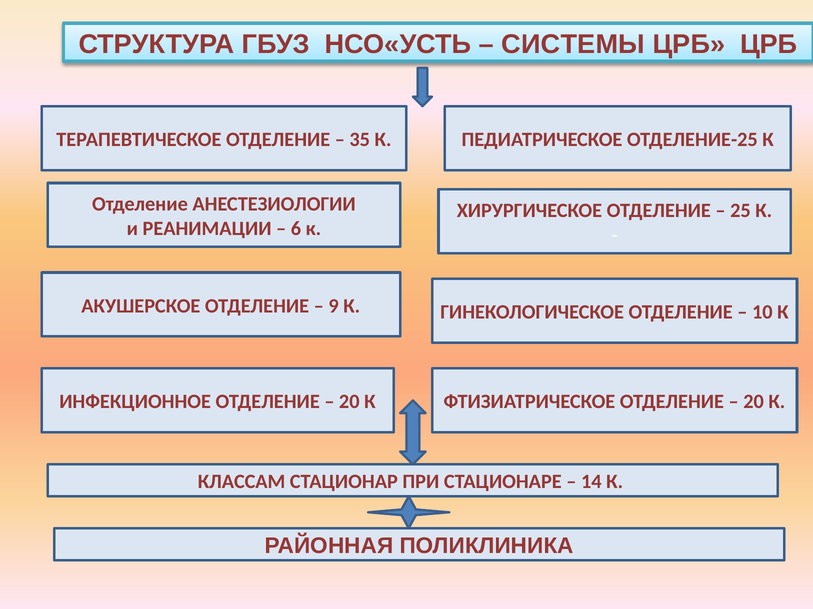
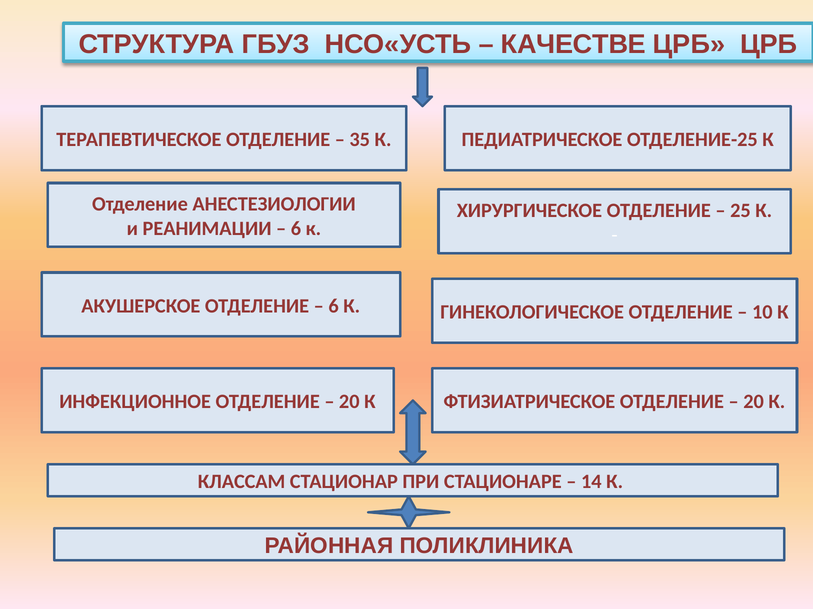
СИСТЕМЫ: СИСТЕМЫ -> КАЧЕСТВЕ
9 at (334, 306): 9 -> 6
